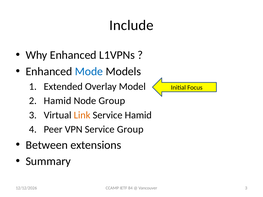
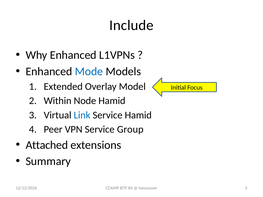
Hamid at (58, 101): Hamid -> Within
Node Group: Group -> Hamid
Link colour: orange -> blue
Between: Between -> Attached
